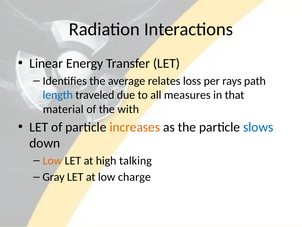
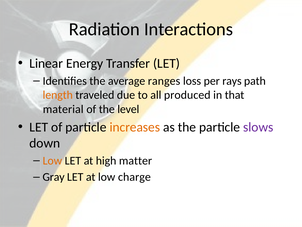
relates: relates -> ranges
length colour: blue -> orange
measures: measures -> produced
with: with -> level
slows colour: blue -> purple
talking: talking -> matter
